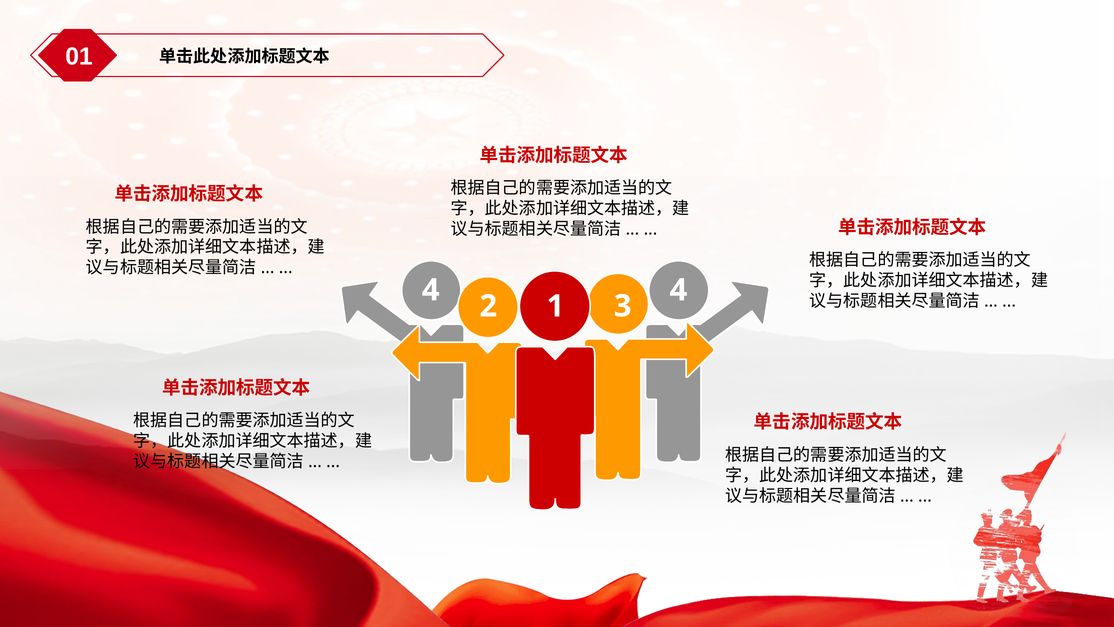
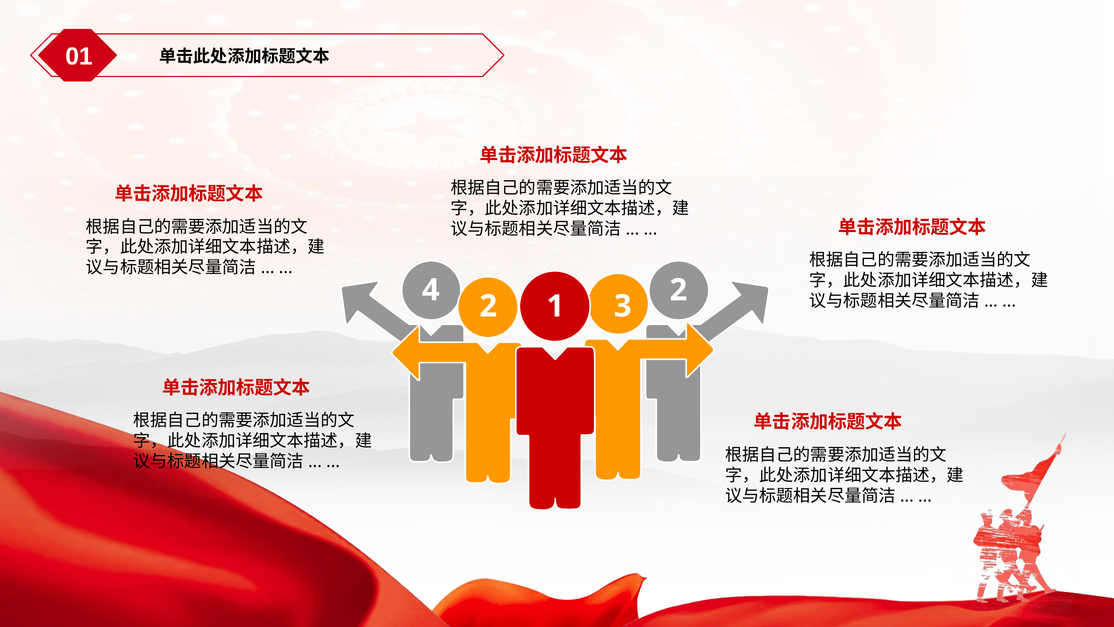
4 4: 4 -> 2
